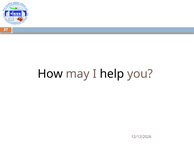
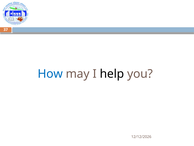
How colour: black -> blue
